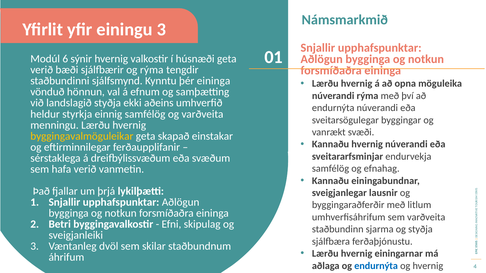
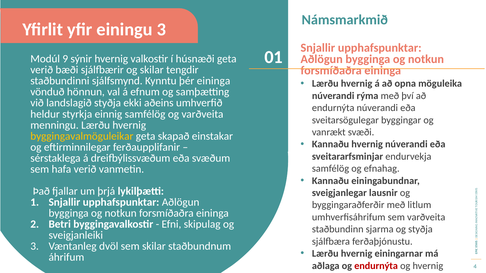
6: 6 -> 9
og rýma: rýma -> skilar
endurnýta at (376, 266) colour: blue -> red
